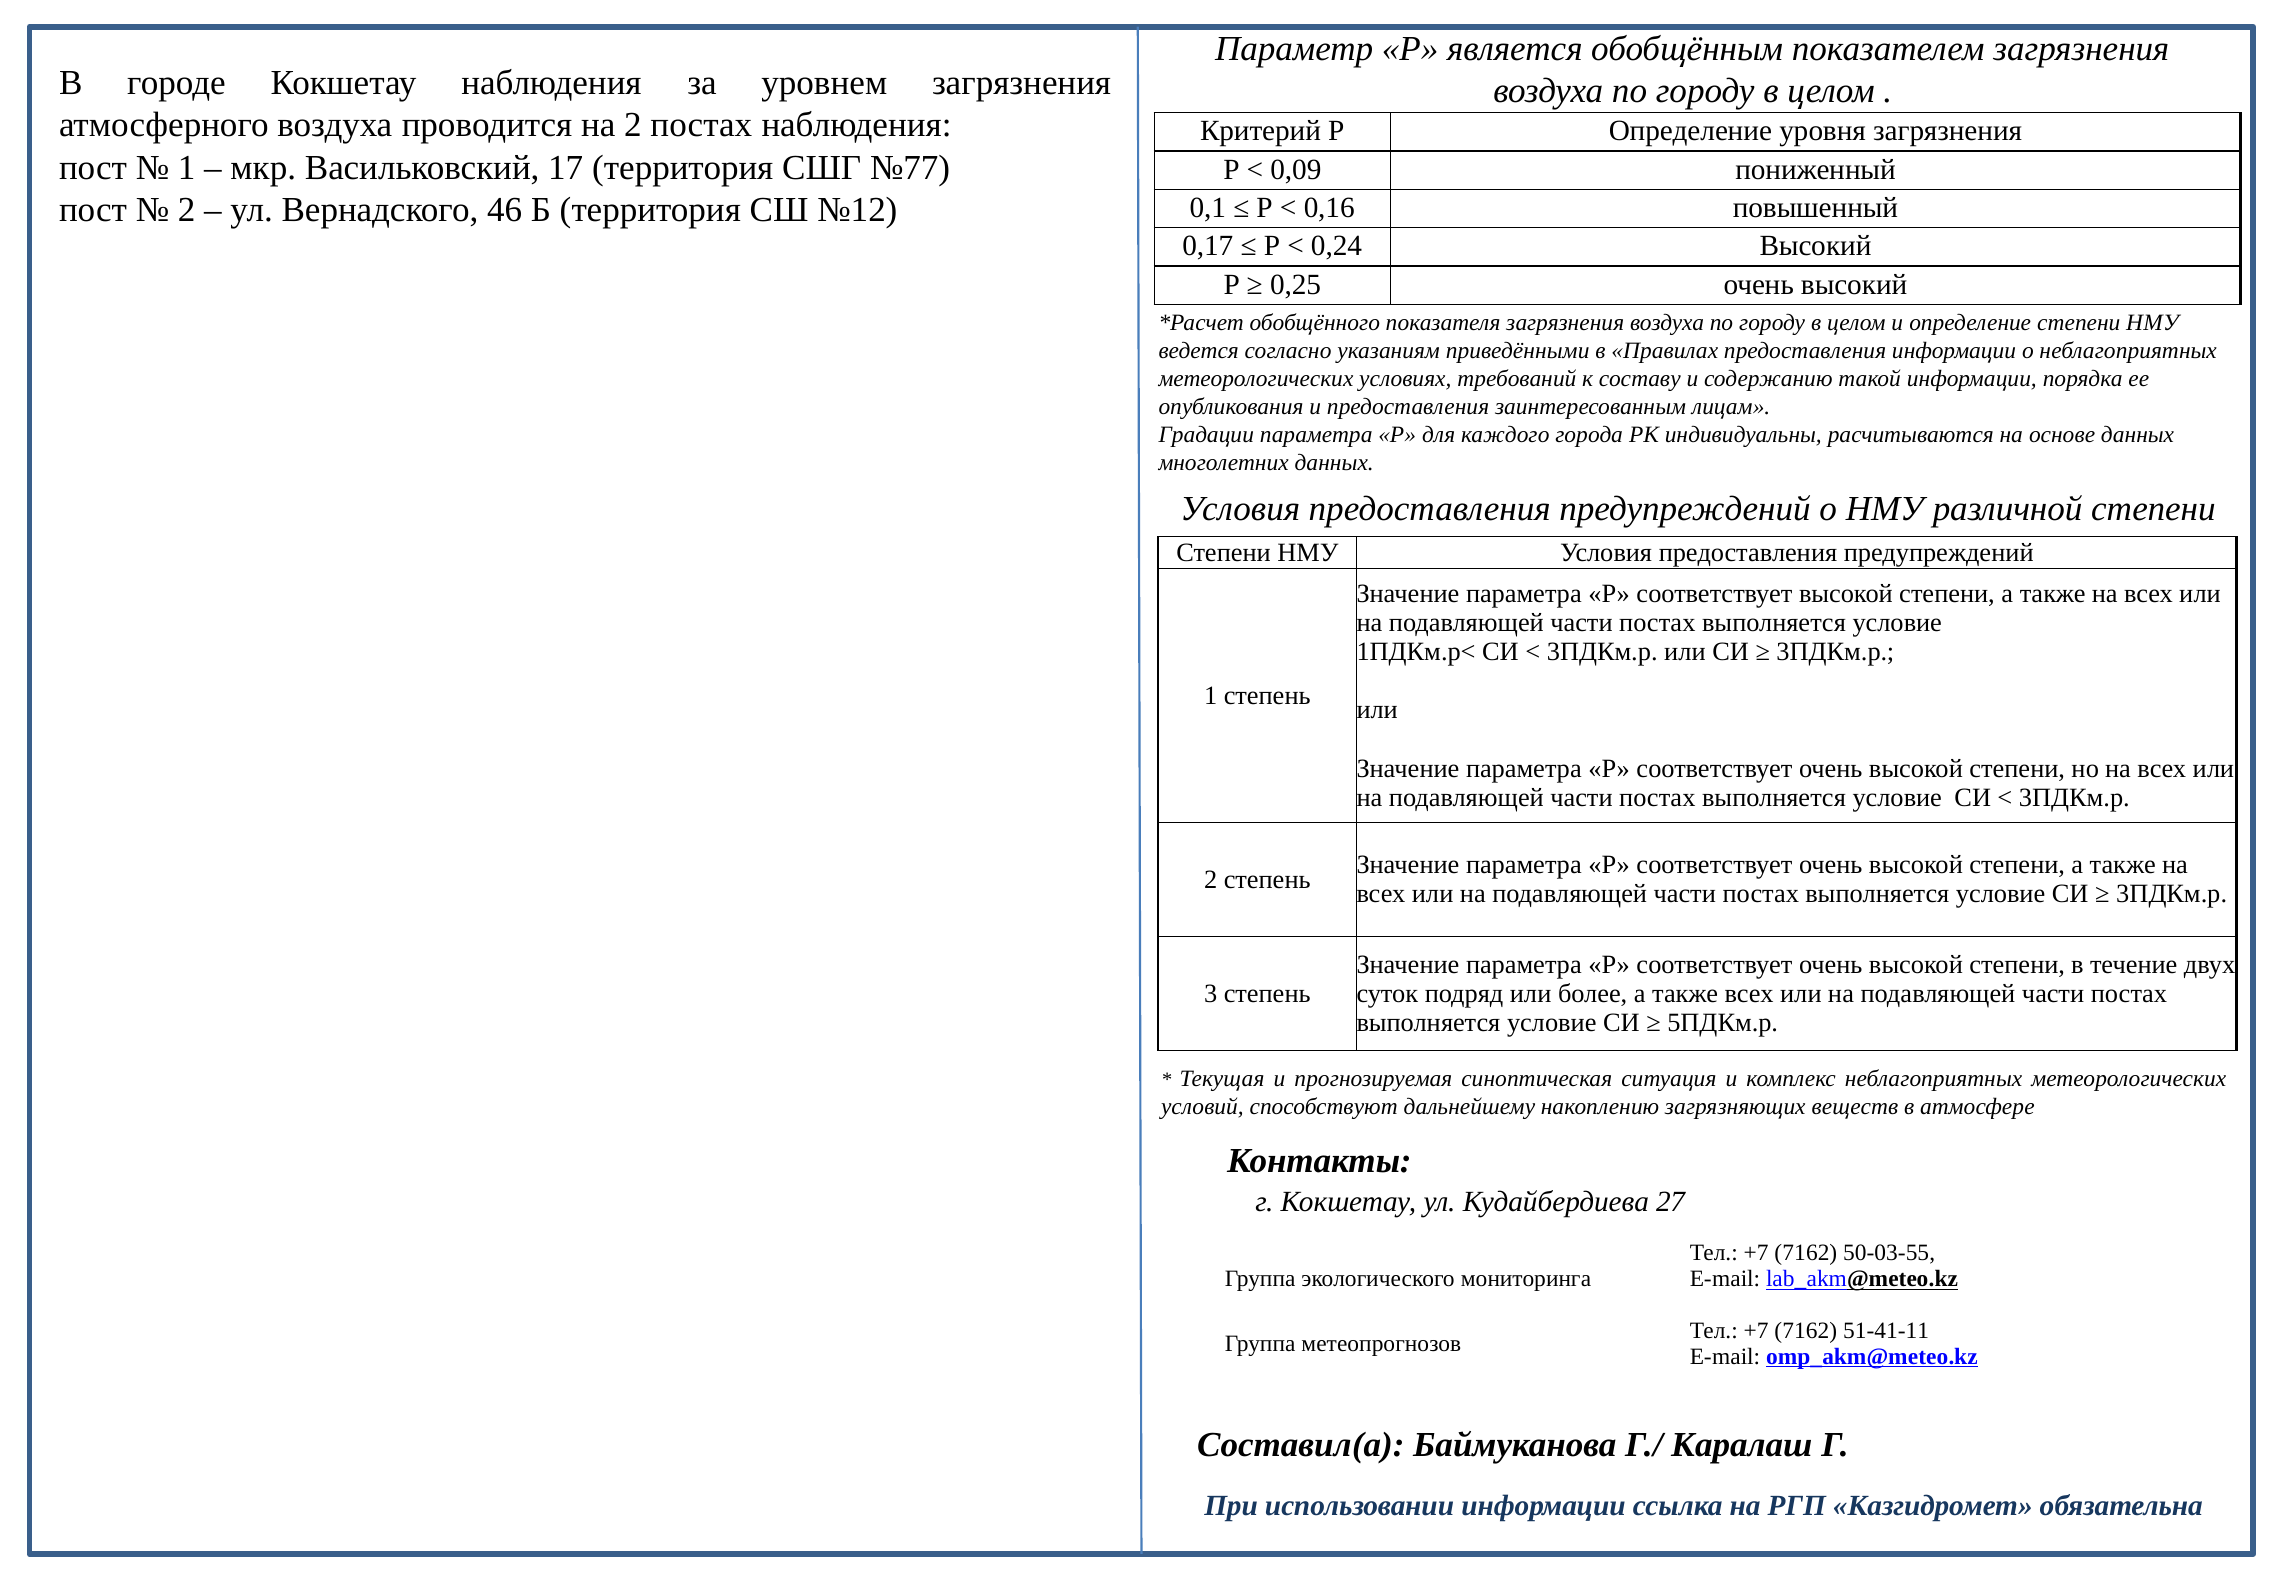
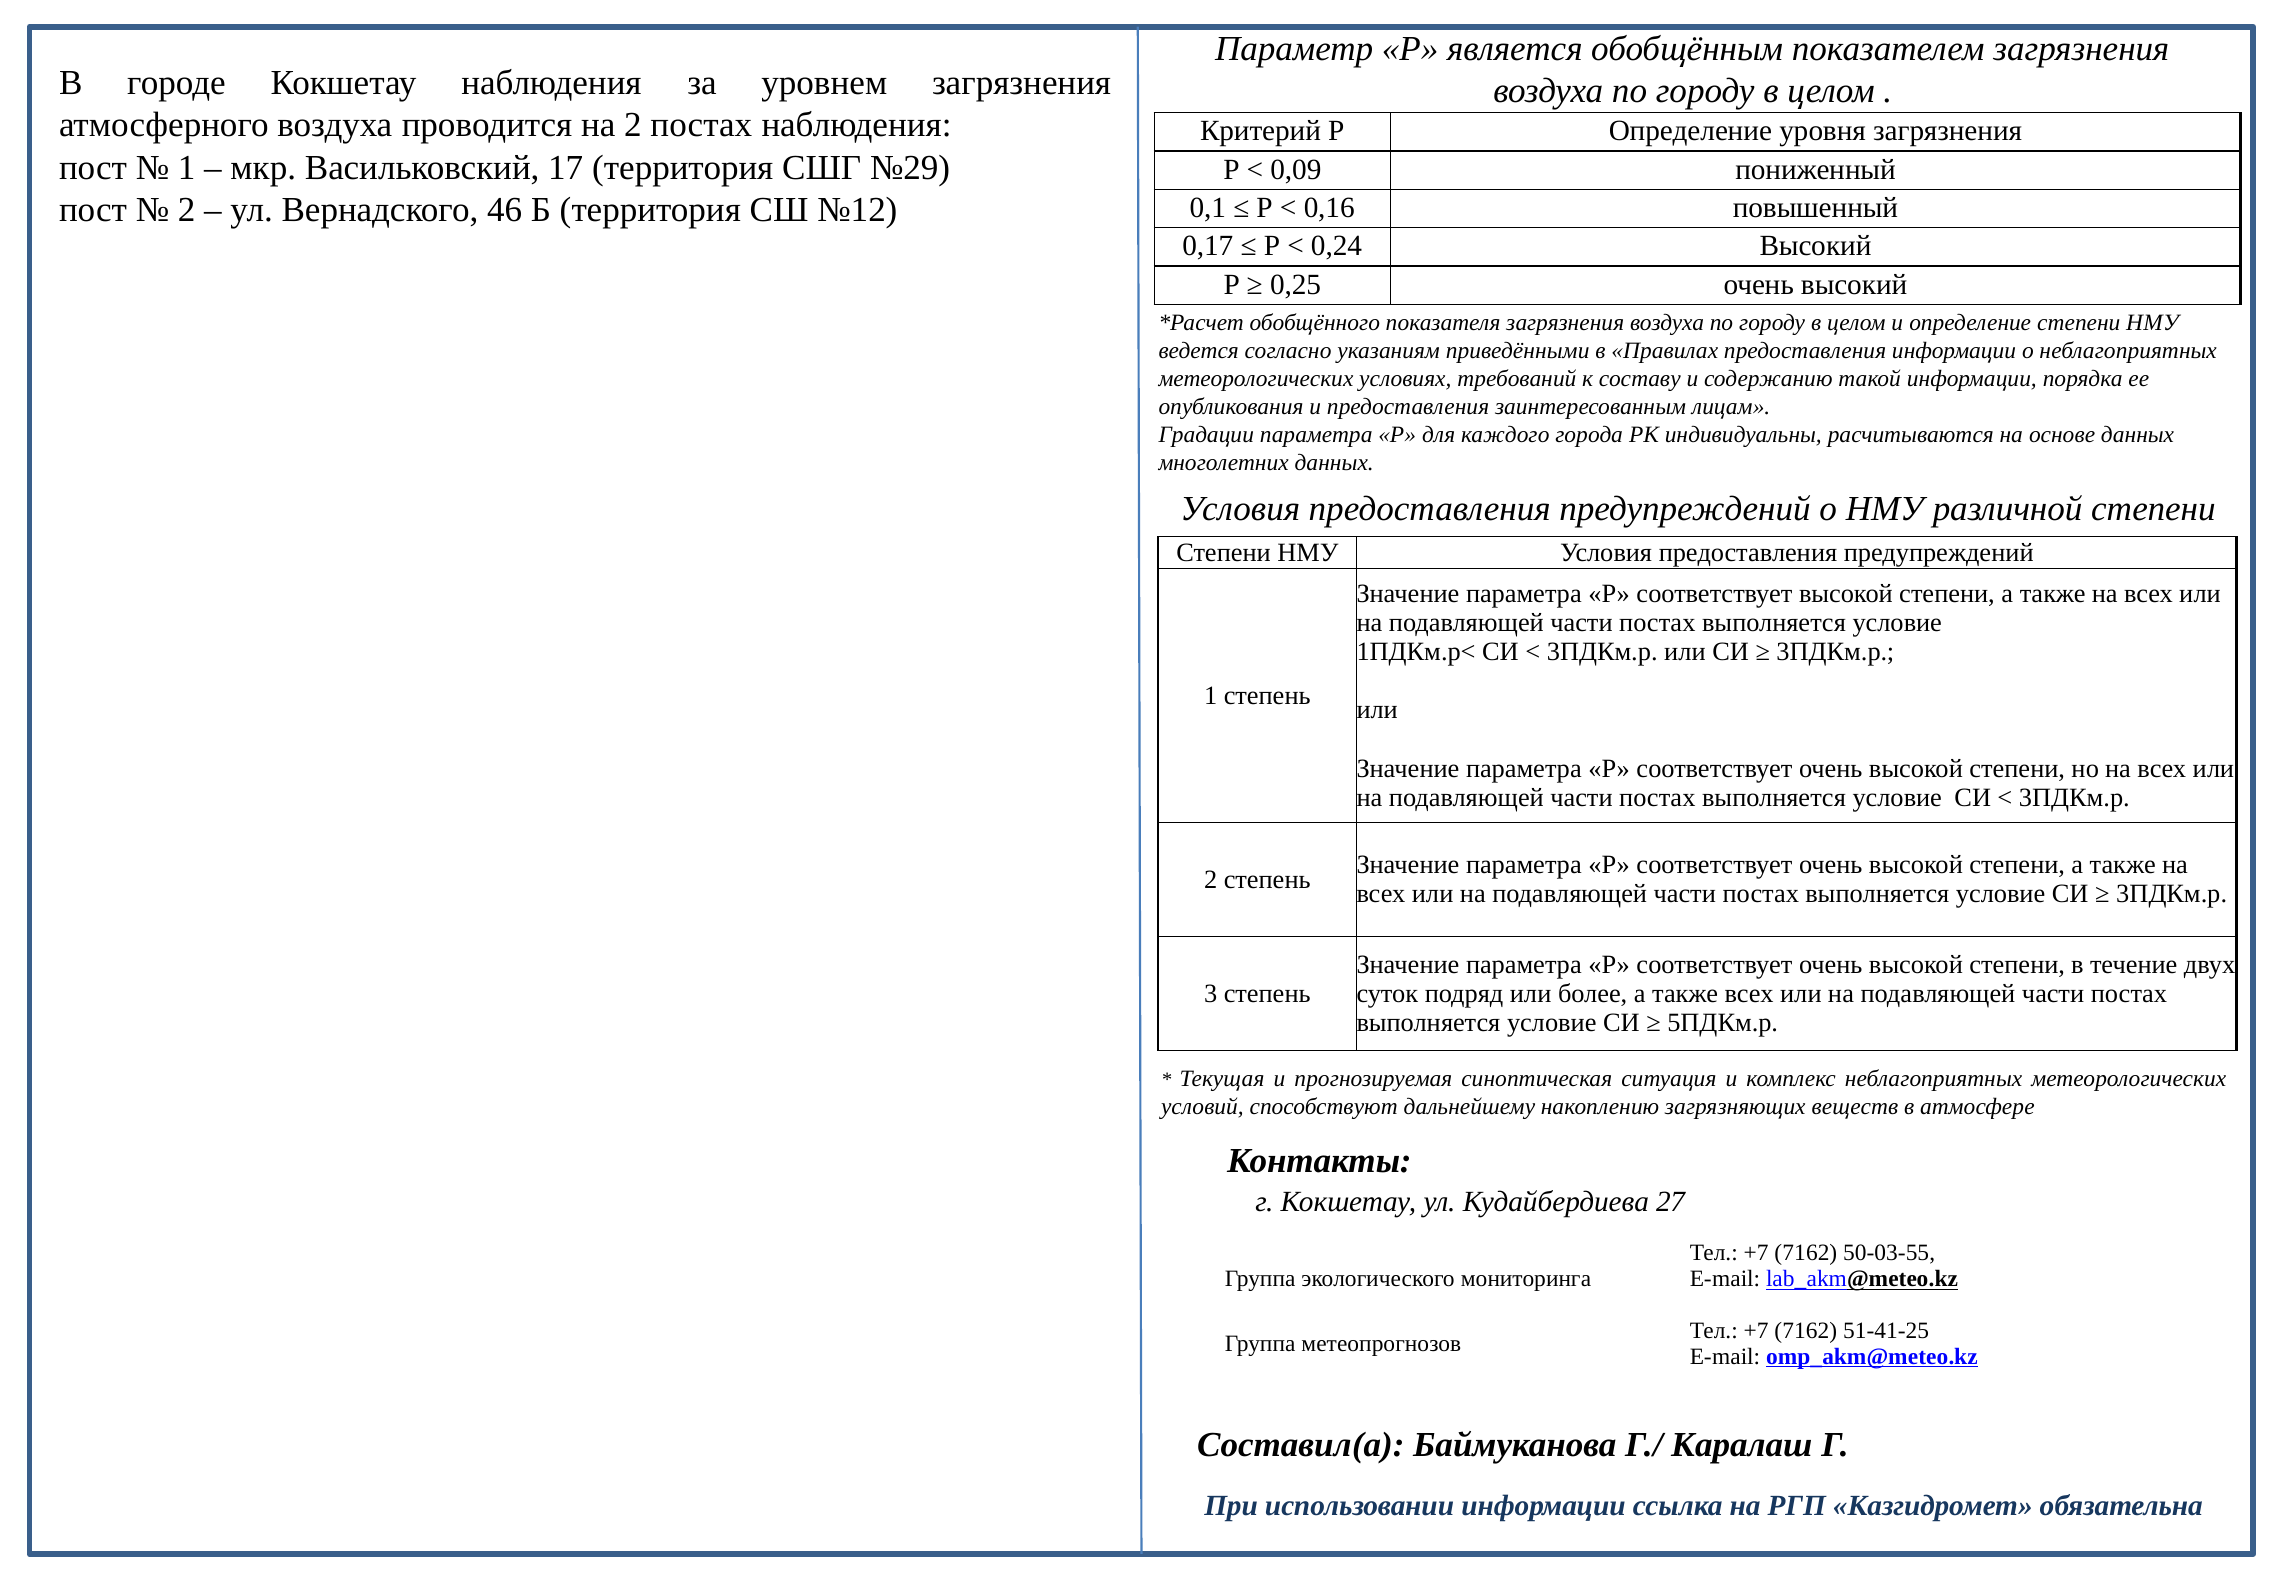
№77: №77 -> №29
51-41-11: 51-41-11 -> 51-41-25
